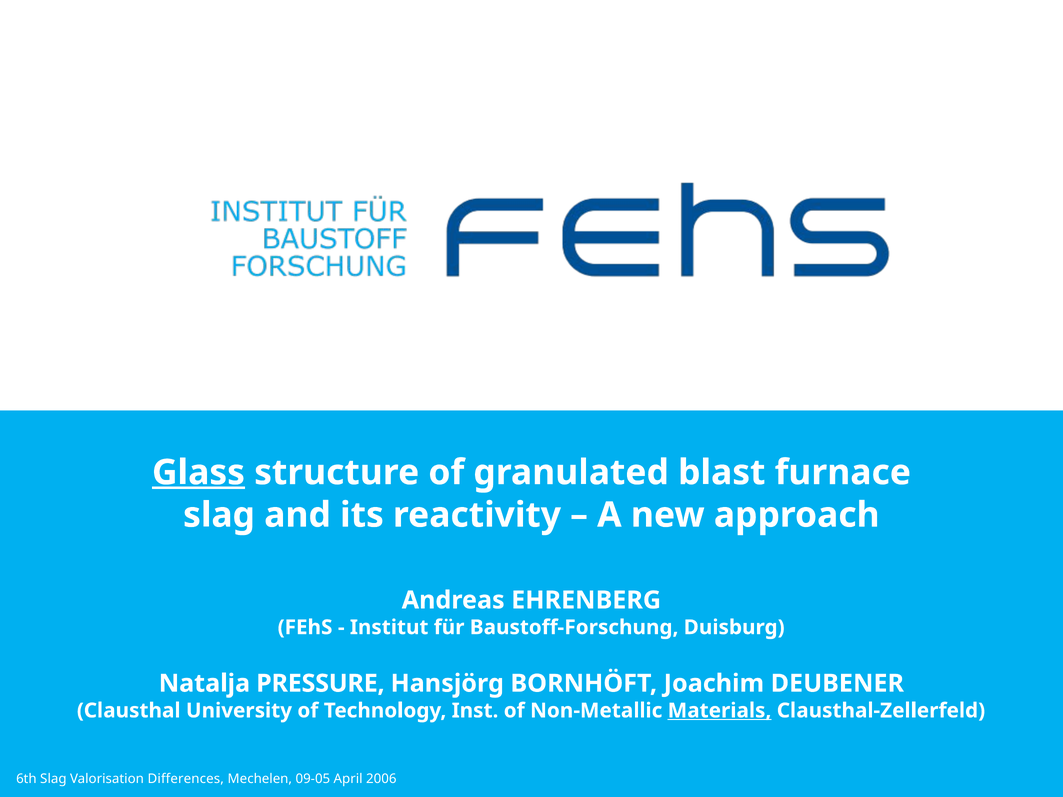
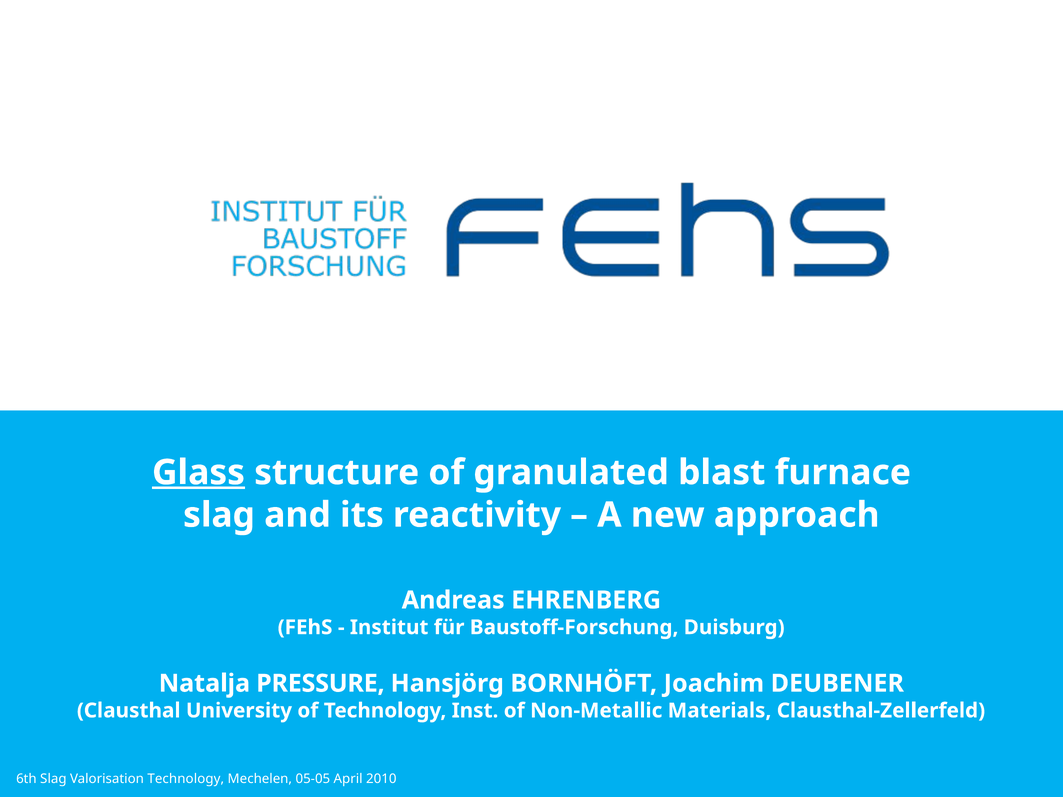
Materials underline: present -> none
Valorisation Differences: Differences -> Technology
09-05: 09-05 -> 05-05
2006: 2006 -> 2010
